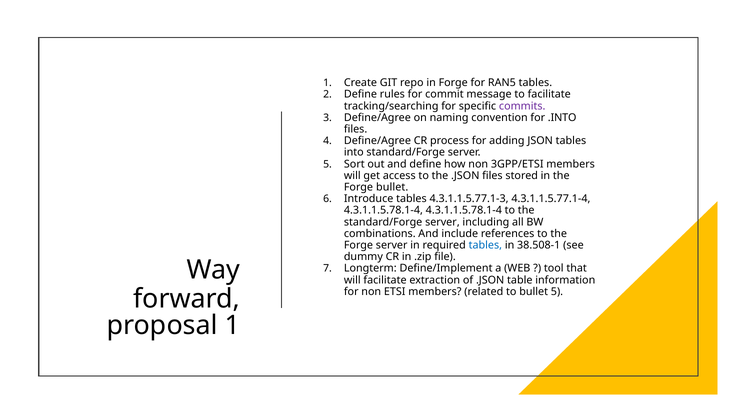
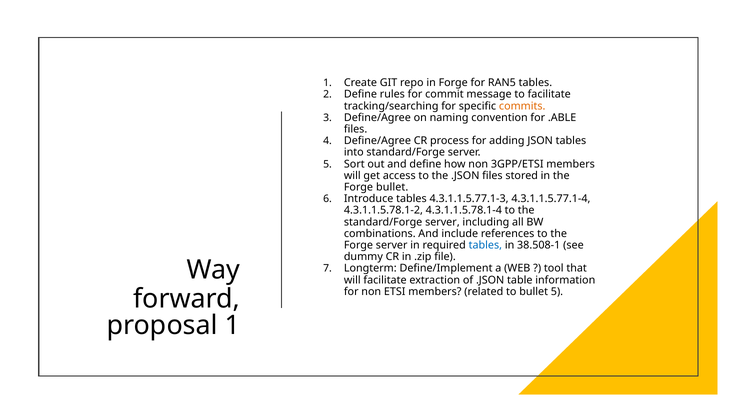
commits colour: purple -> orange
.INTO: .INTO -> .ABLE
4.3.1.1.5.78.1-4 at (383, 211): 4.3.1.1.5.78.1-4 -> 4.3.1.1.5.78.1-2
